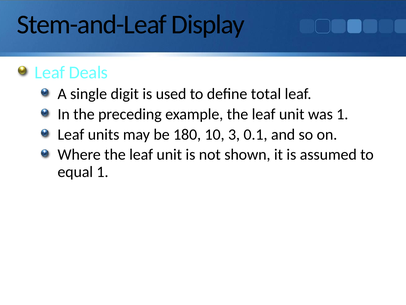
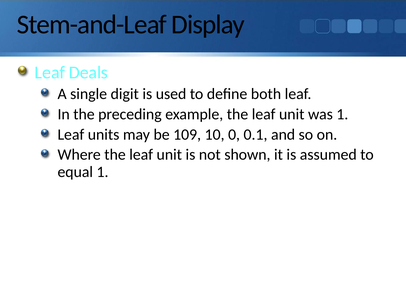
total: total -> both
180: 180 -> 109
3: 3 -> 0
